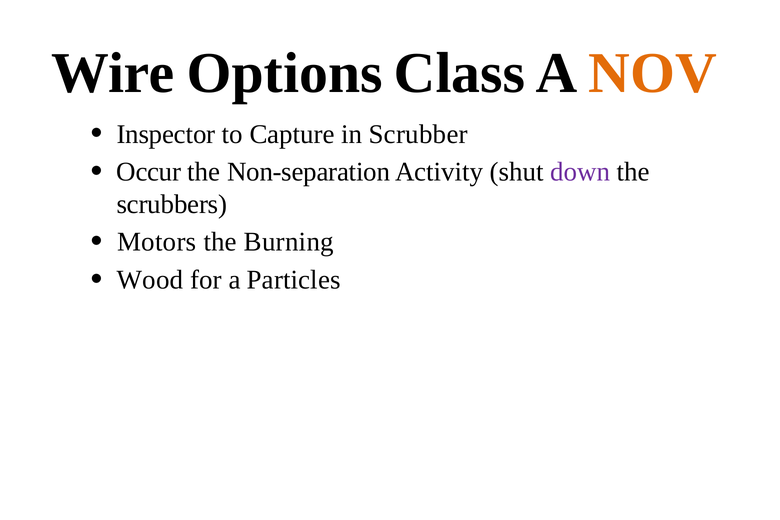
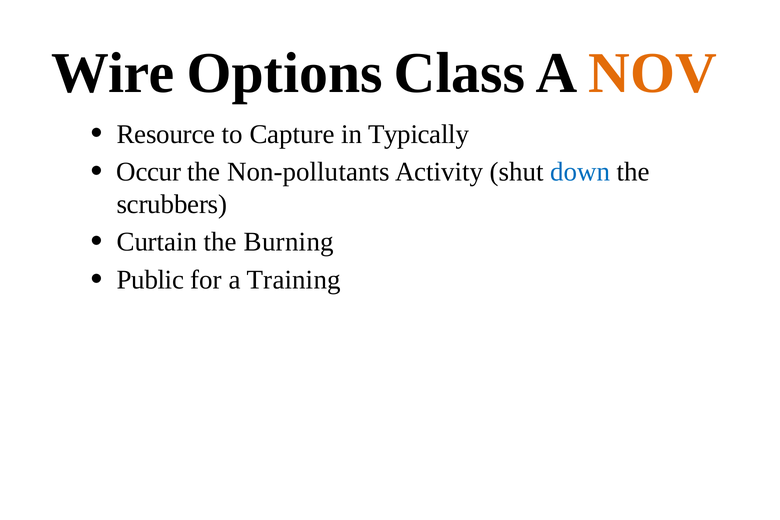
Inspector: Inspector -> Resource
Scrubber: Scrubber -> Typically
Non-separation: Non-separation -> Non-pollutants
down colour: purple -> blue
Motors: Motors -> Curtain
Wood: Wood -> Public
Particles: Particles -> Training
